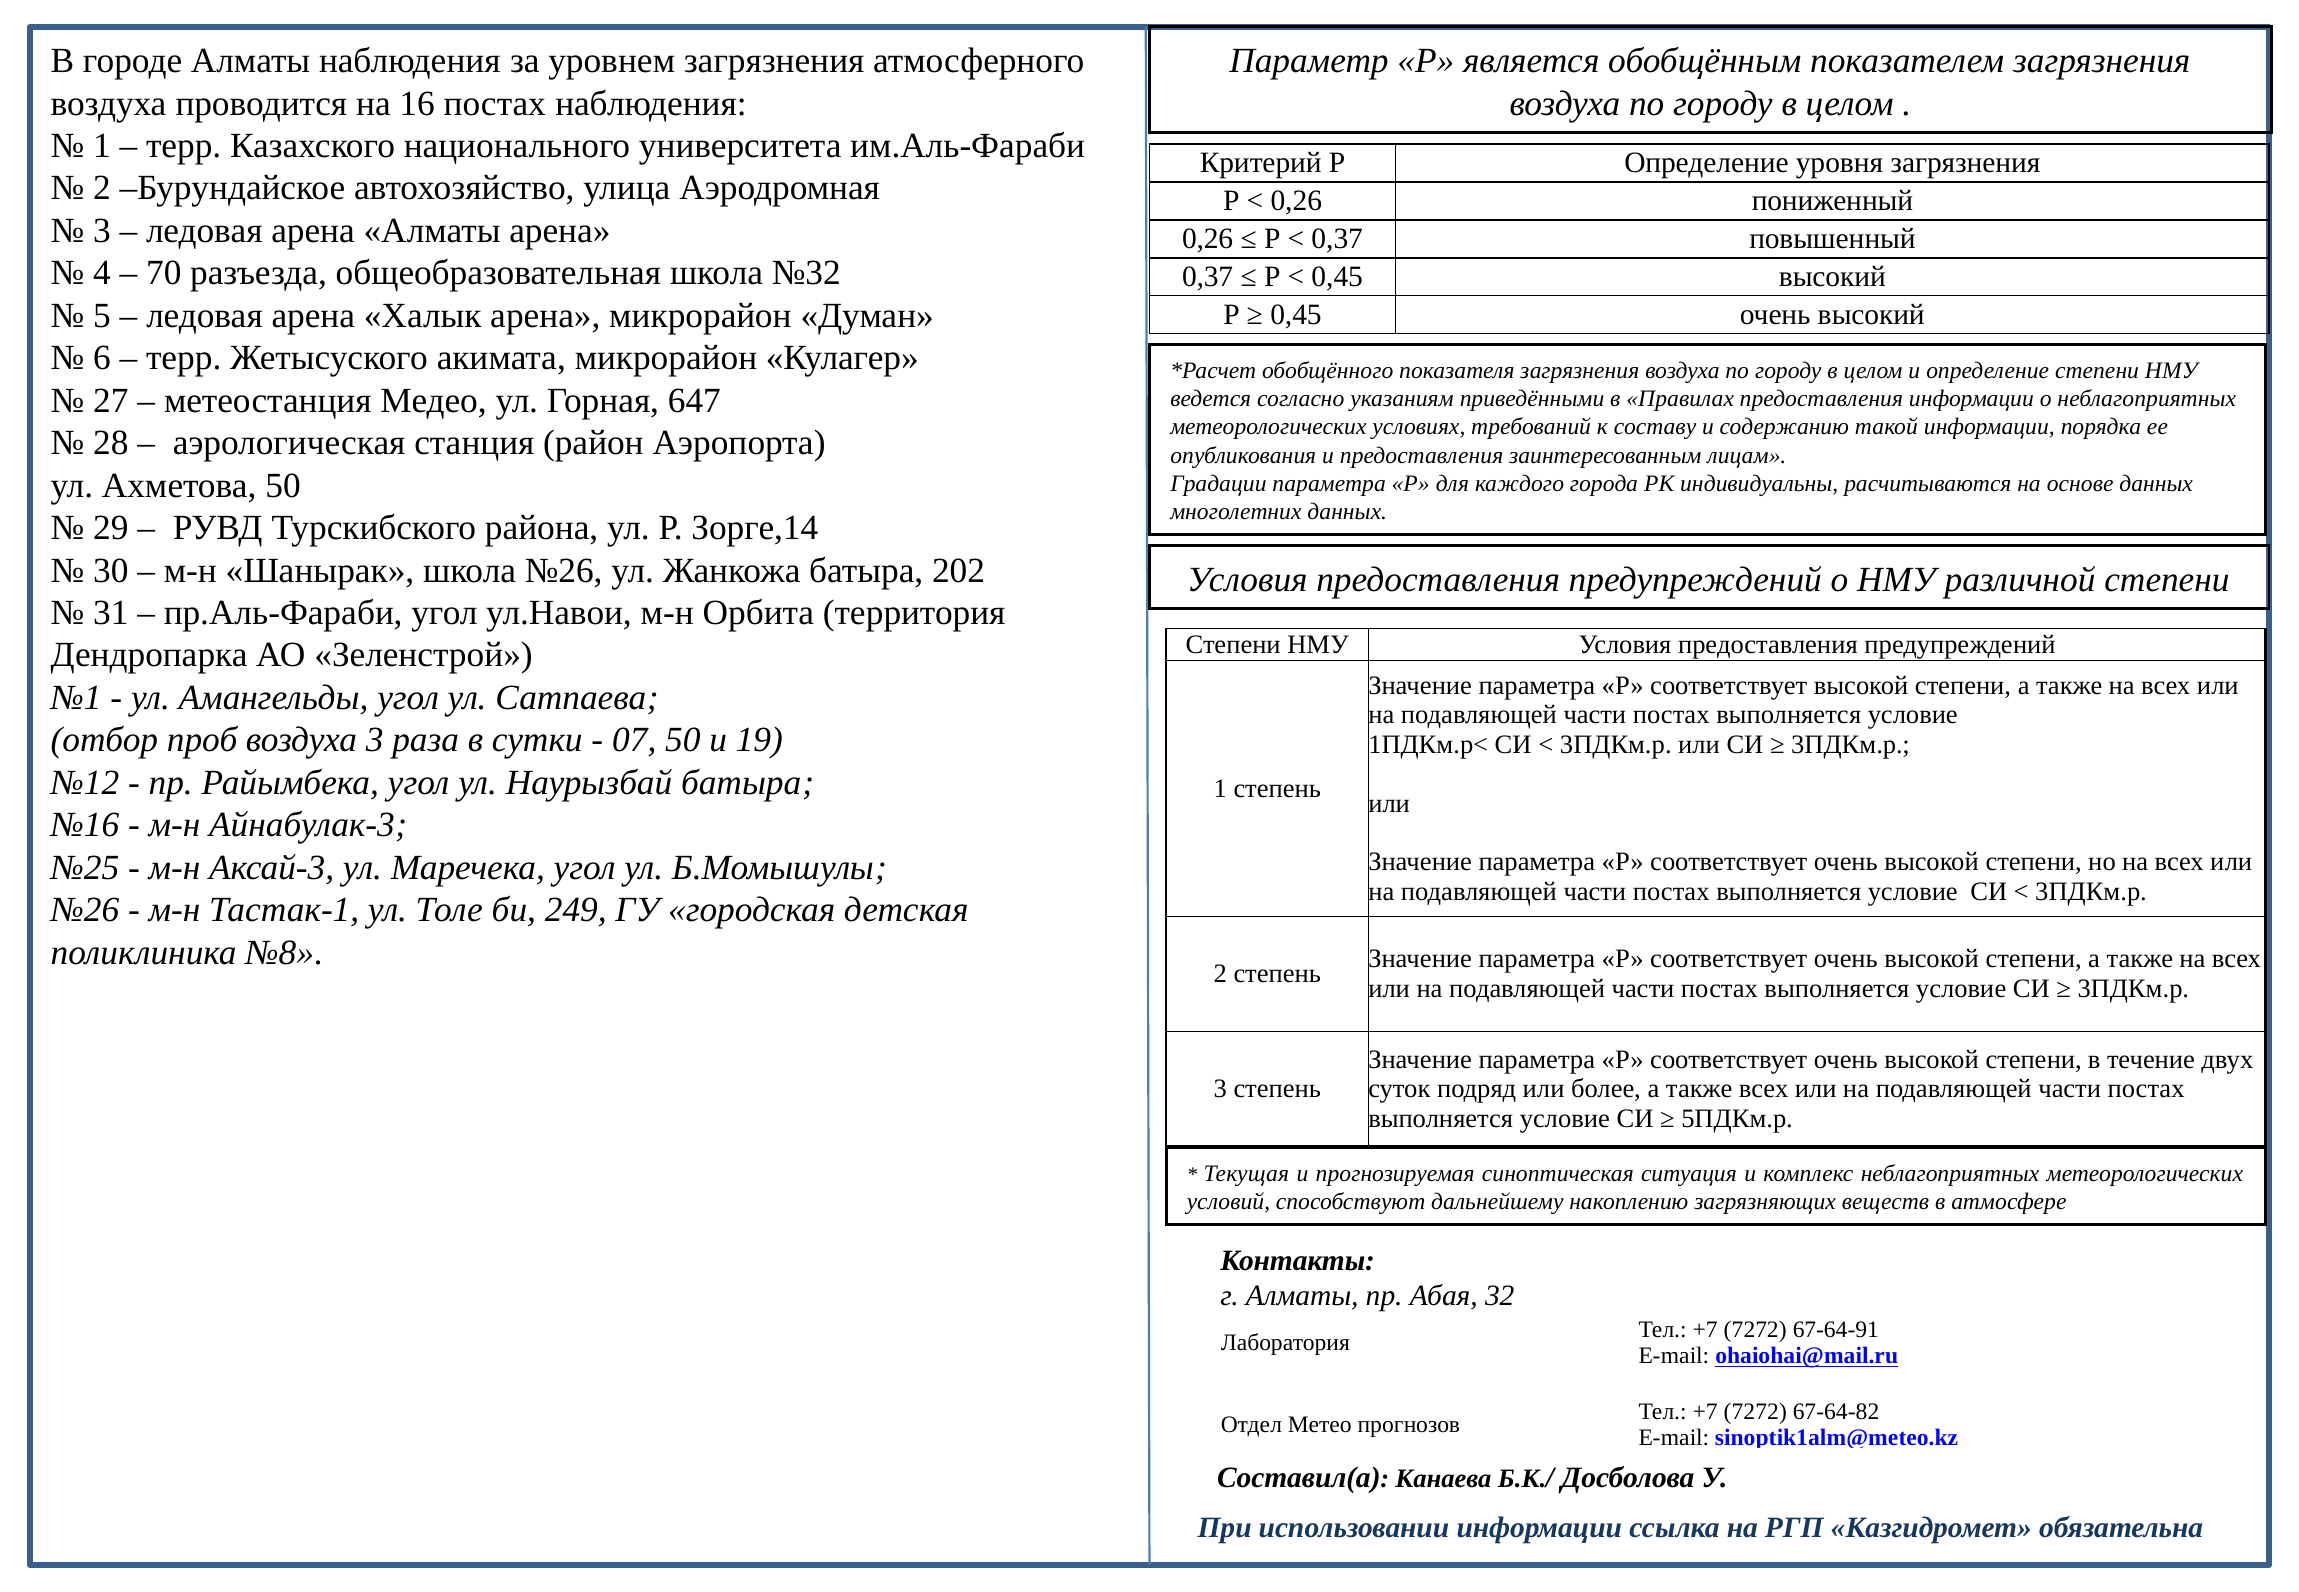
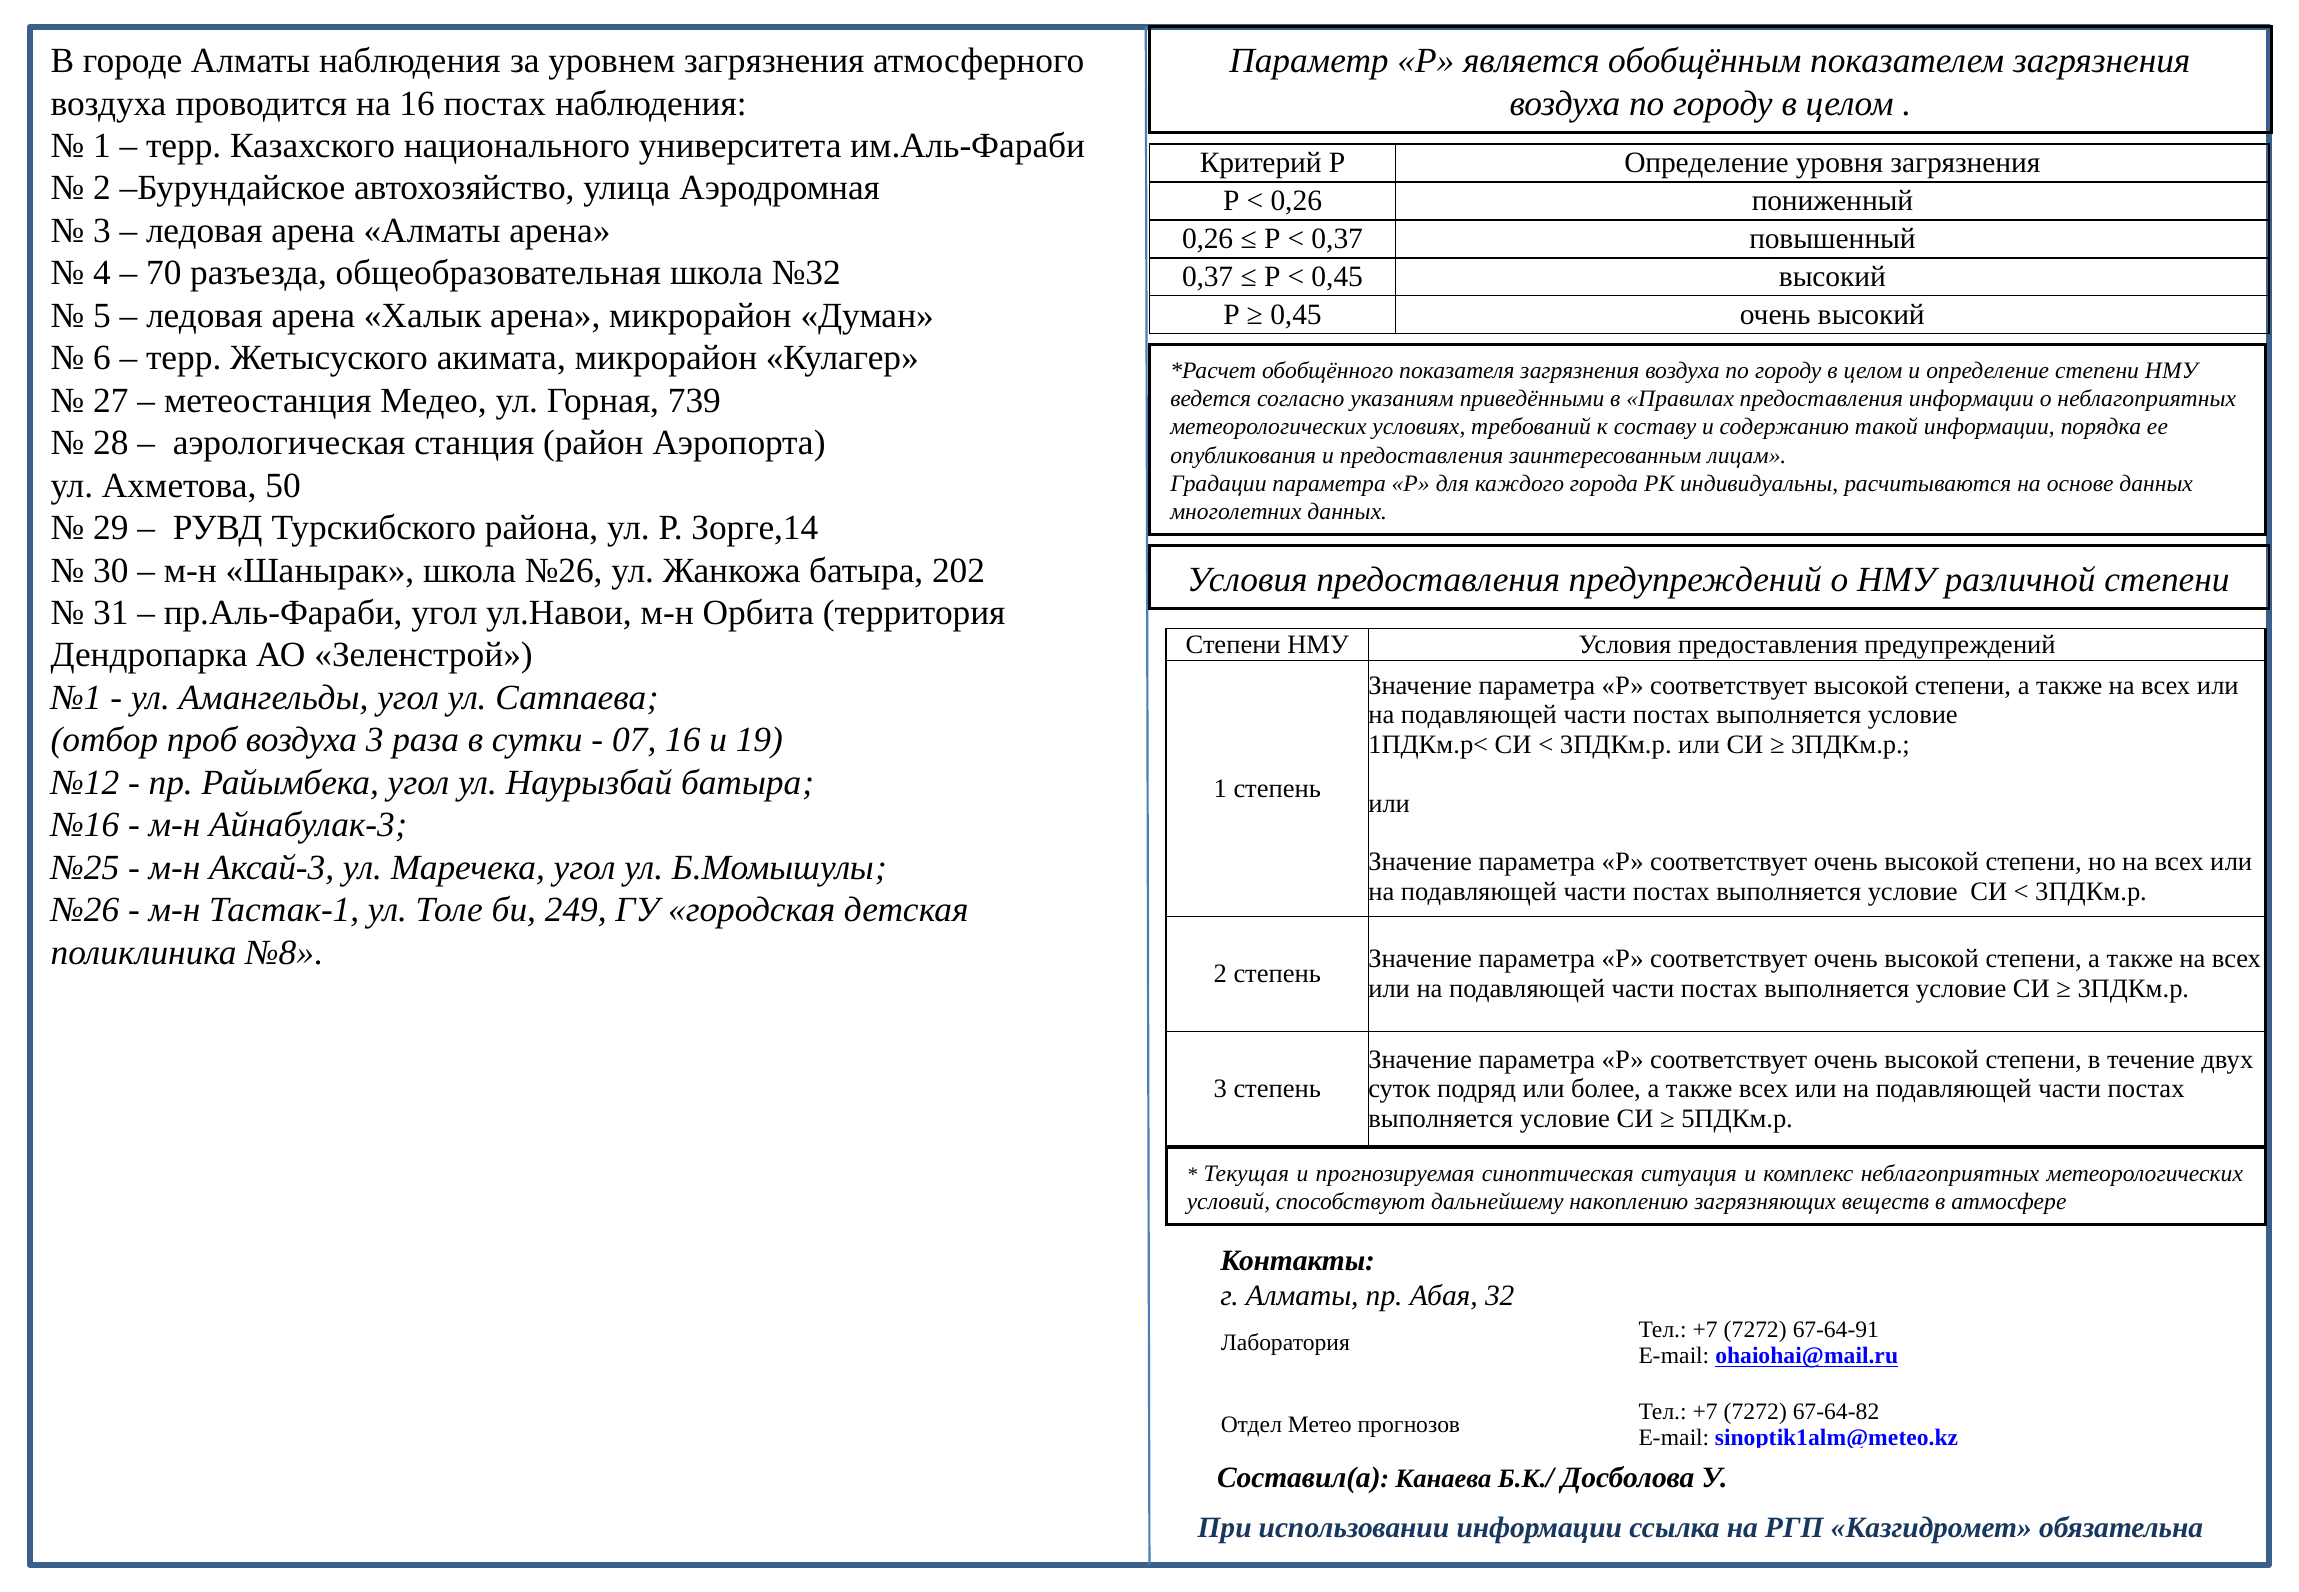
647: 647 -> 739
07 50: 50 -> 16
